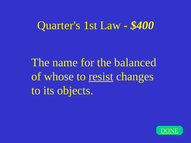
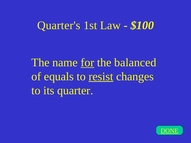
$400: $400 -> $100
for underline: none -> present
whose: whose -> equals
objects: objects -> quarter
